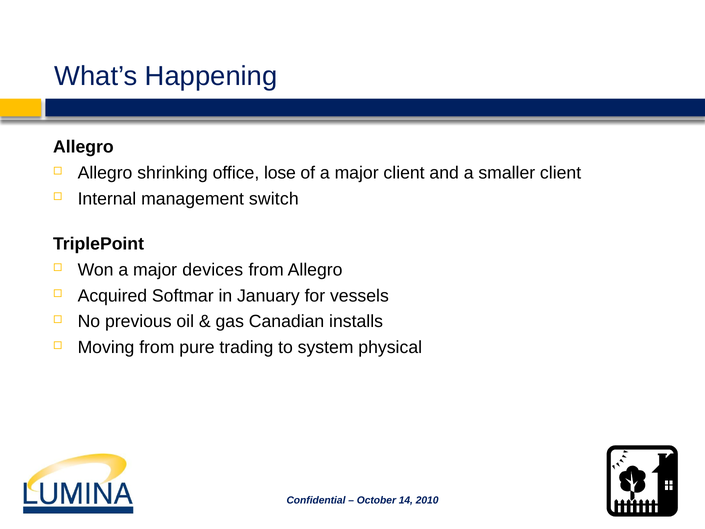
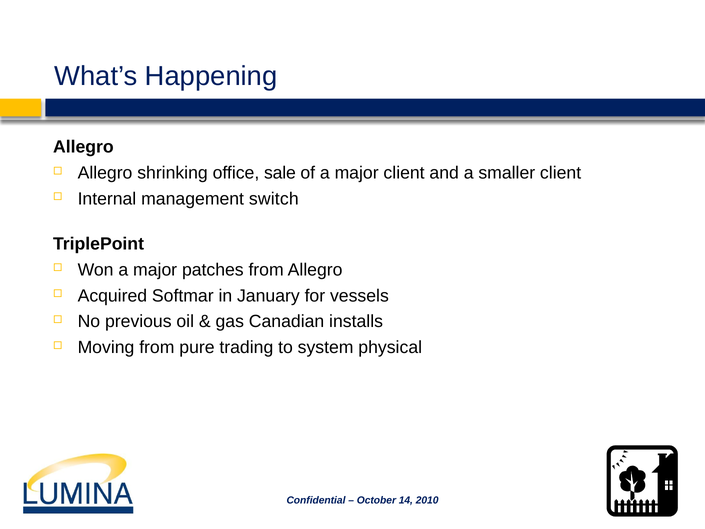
lose: lose -> sale
devices: devices -> patches
